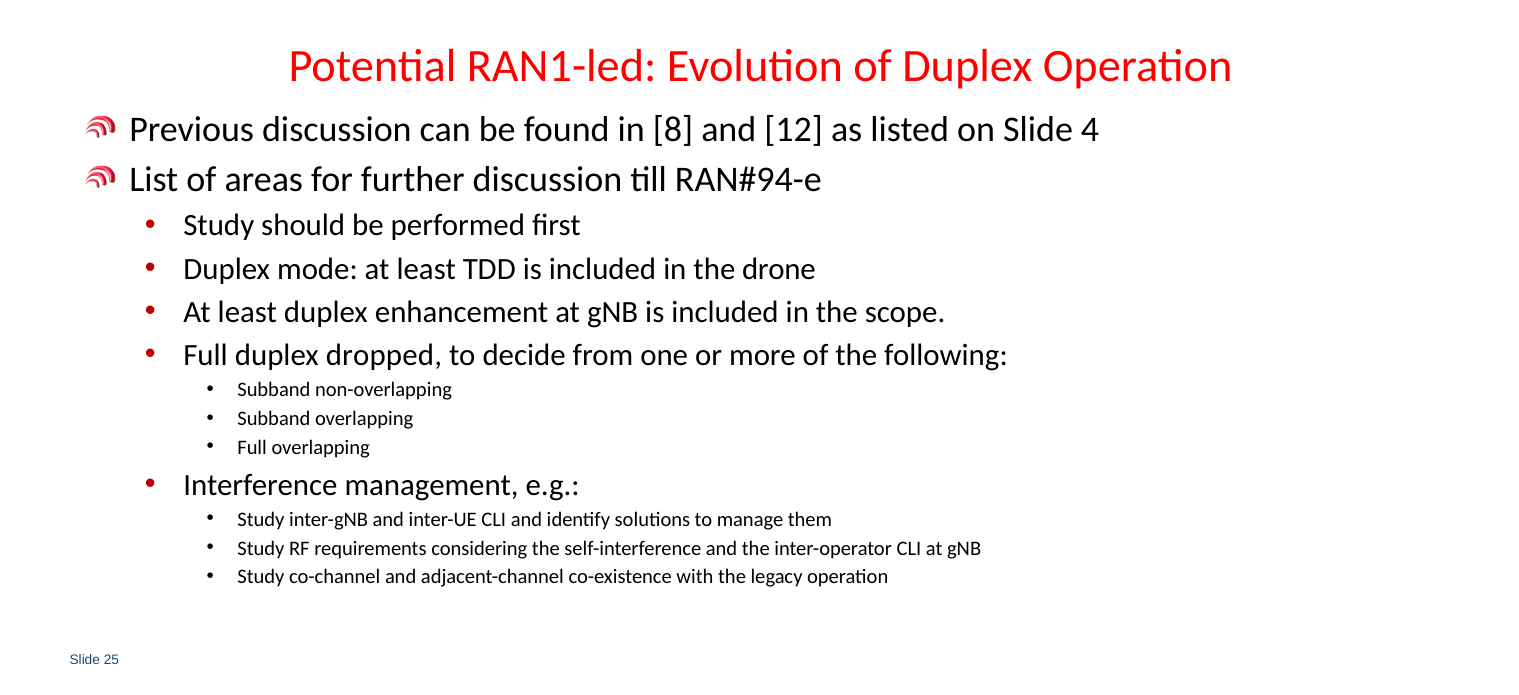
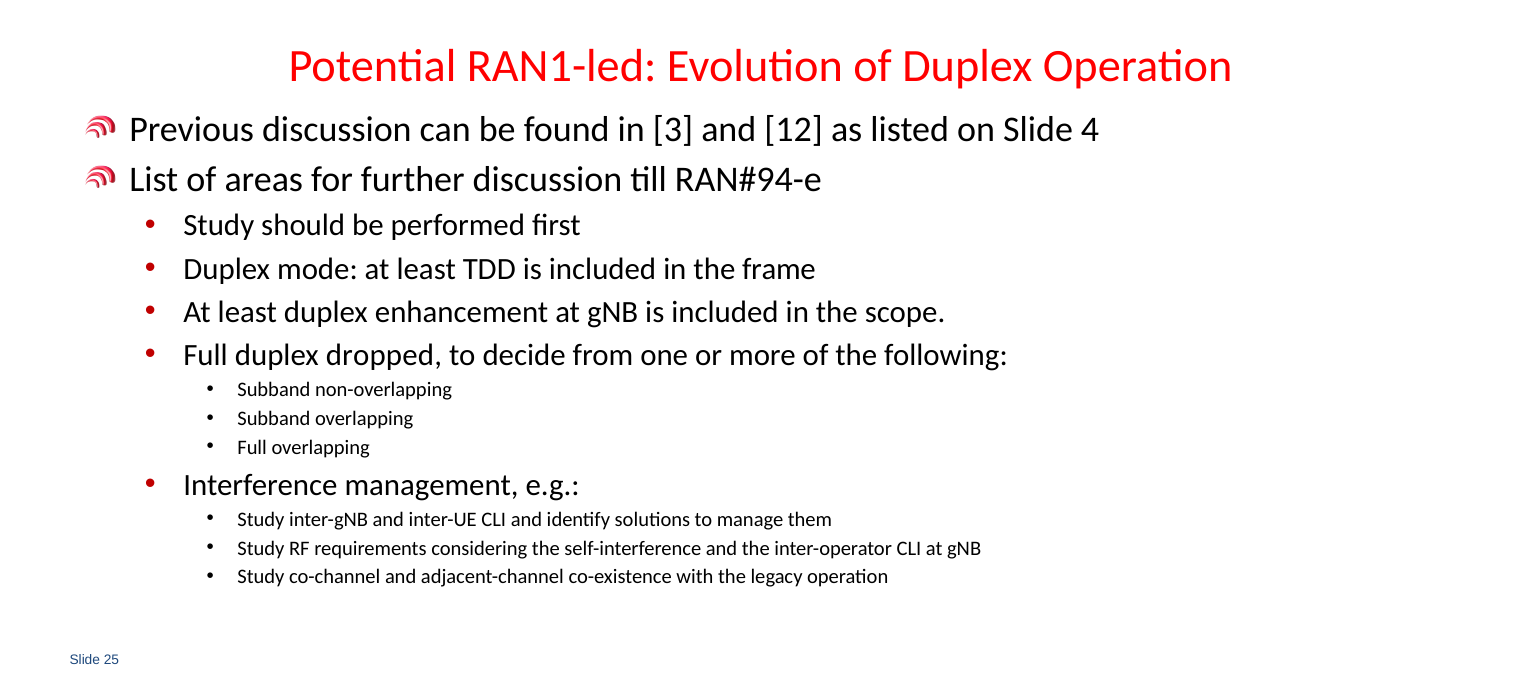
8: 8 -> 3
drone: drone -> frame
